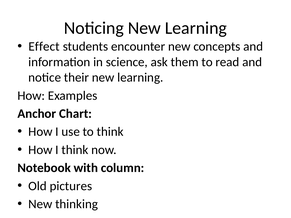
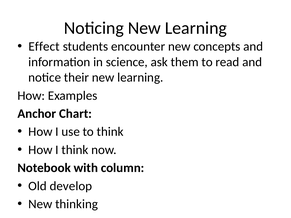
pictures: pictures -> develop
